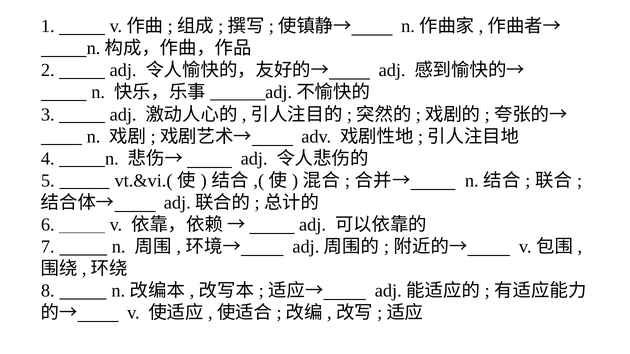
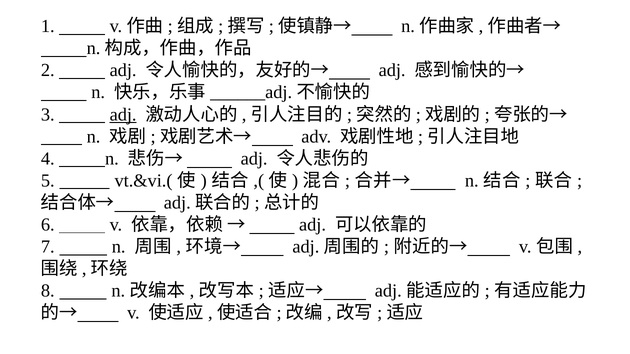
adj at (123, 115) underline: none -> present
